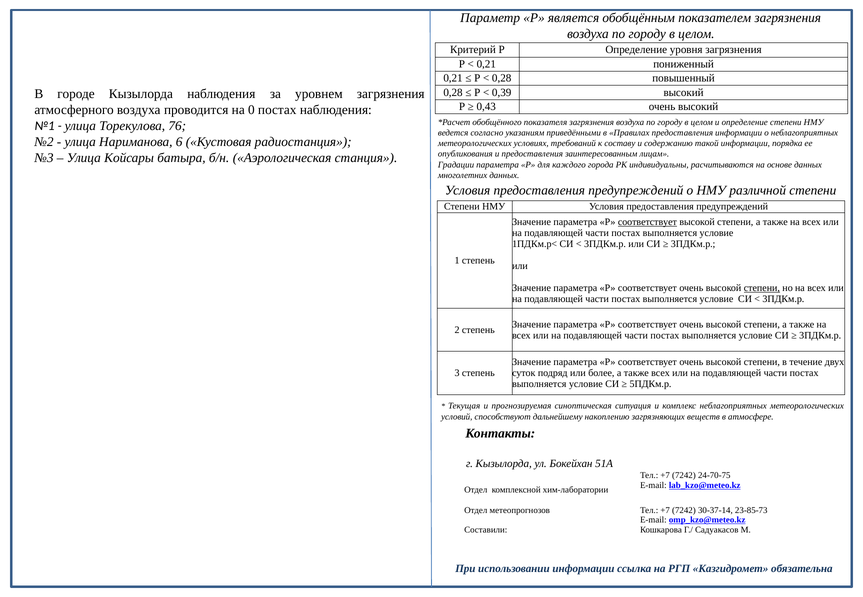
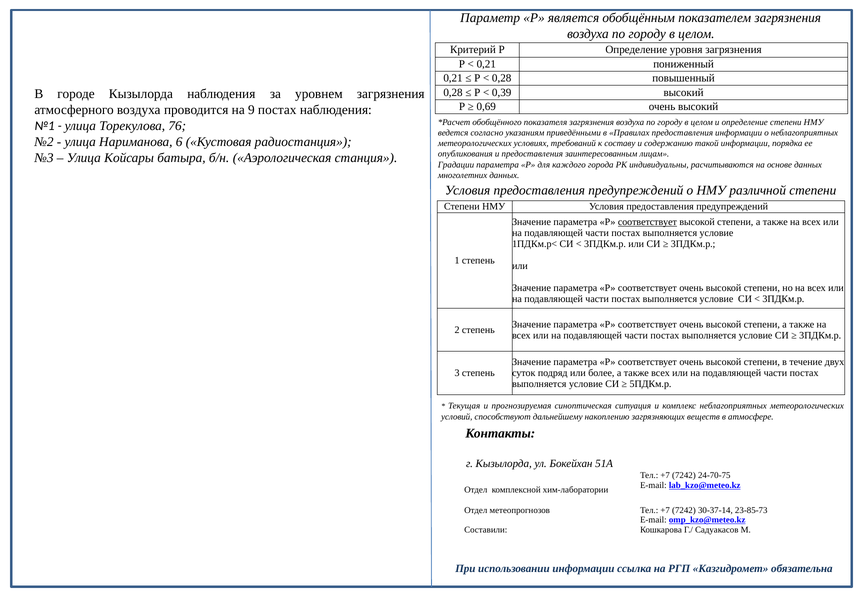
0,43: 0,43 -> 0,69
0: 0 -> 9
степени at (762, 288) underline: present -> none
